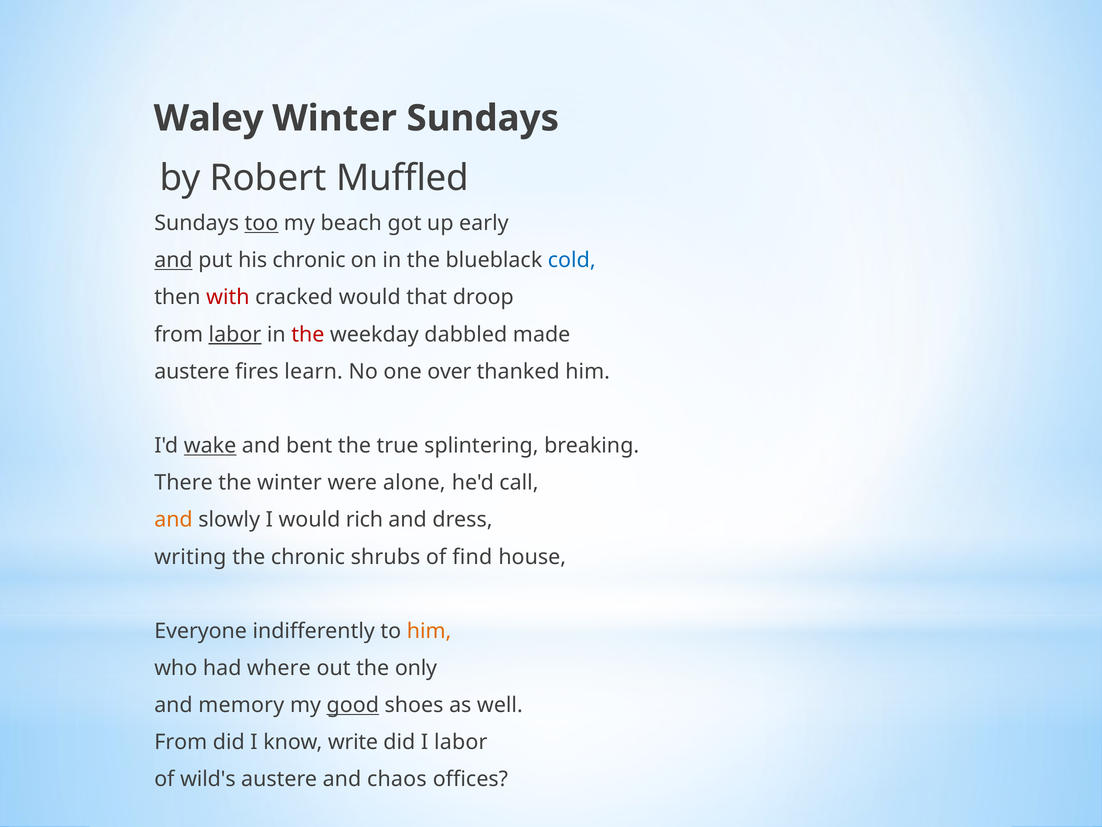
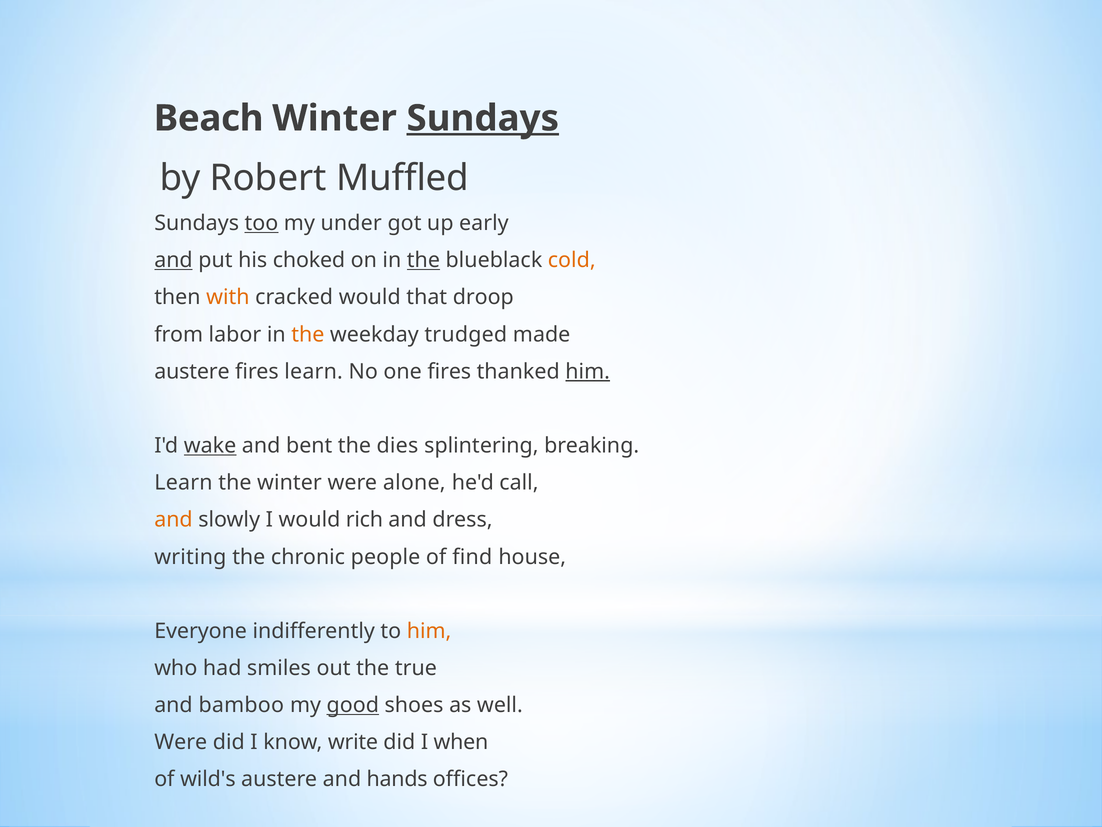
Waley: Waley -> Beach
Sundays at (483, 118) underline: none -> present
beach: beach -> under
his chronic: chronic -> choked
the at (423, 260) underline: none -> present
cold colour: blue -> orange
with colour: red -> orange
labor at (235, 334) underline: present -> none
the at (308, 334) colour: red -> orange
dabbled: dabbled -> trudged
one over: over -> fires
him at (588, 371) underline: none -> present
true: true -> dies
There at (184, 482): There -> Learn
shrubs: shrubs -> people
where: where -> smiles
only: only -> true
memory: memory -> bamboo
From at (181, 742): From -> Were
I labor: labor -> when
chaos: chaos -> hands
